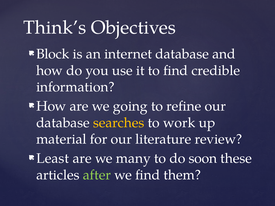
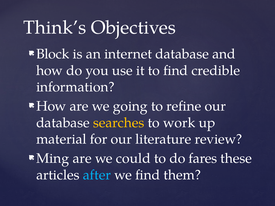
Least: Least -> Ming
many: many -> could
soon: soon -> fares
after colour: light green -> light blue
